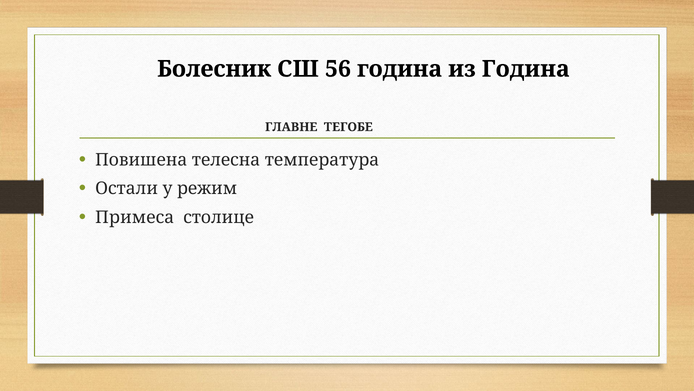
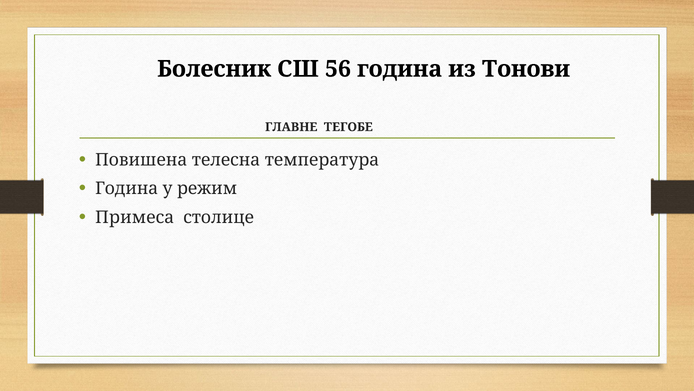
из Година: Година -> Тонови
Остали at (127, 188): Остали -> Година
